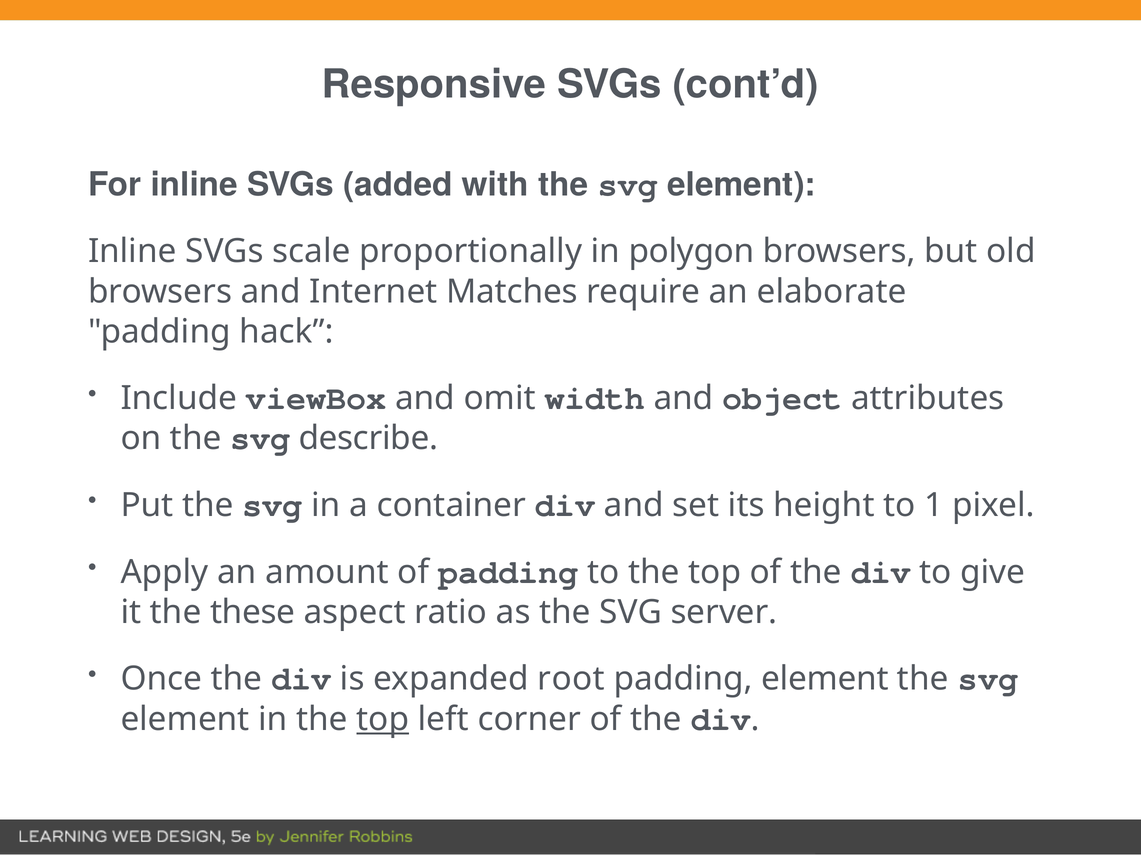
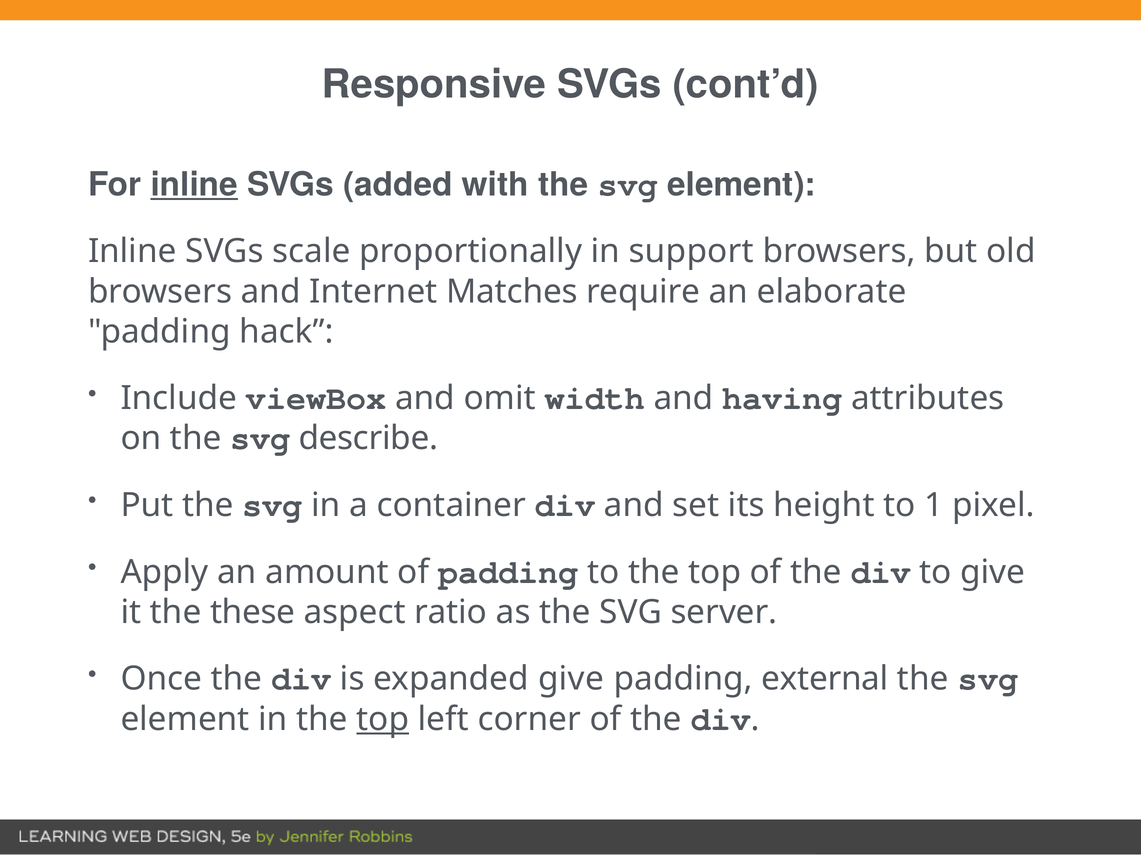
inline at (194, 185) underline: none -> present
polygon: polygon -> support
object: object -> having
expanded root: root -> give
padding element: element -> external
